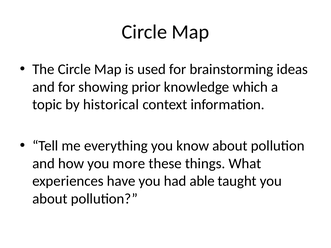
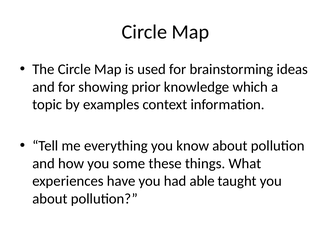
historical: historical -> examples
more: more -> some
